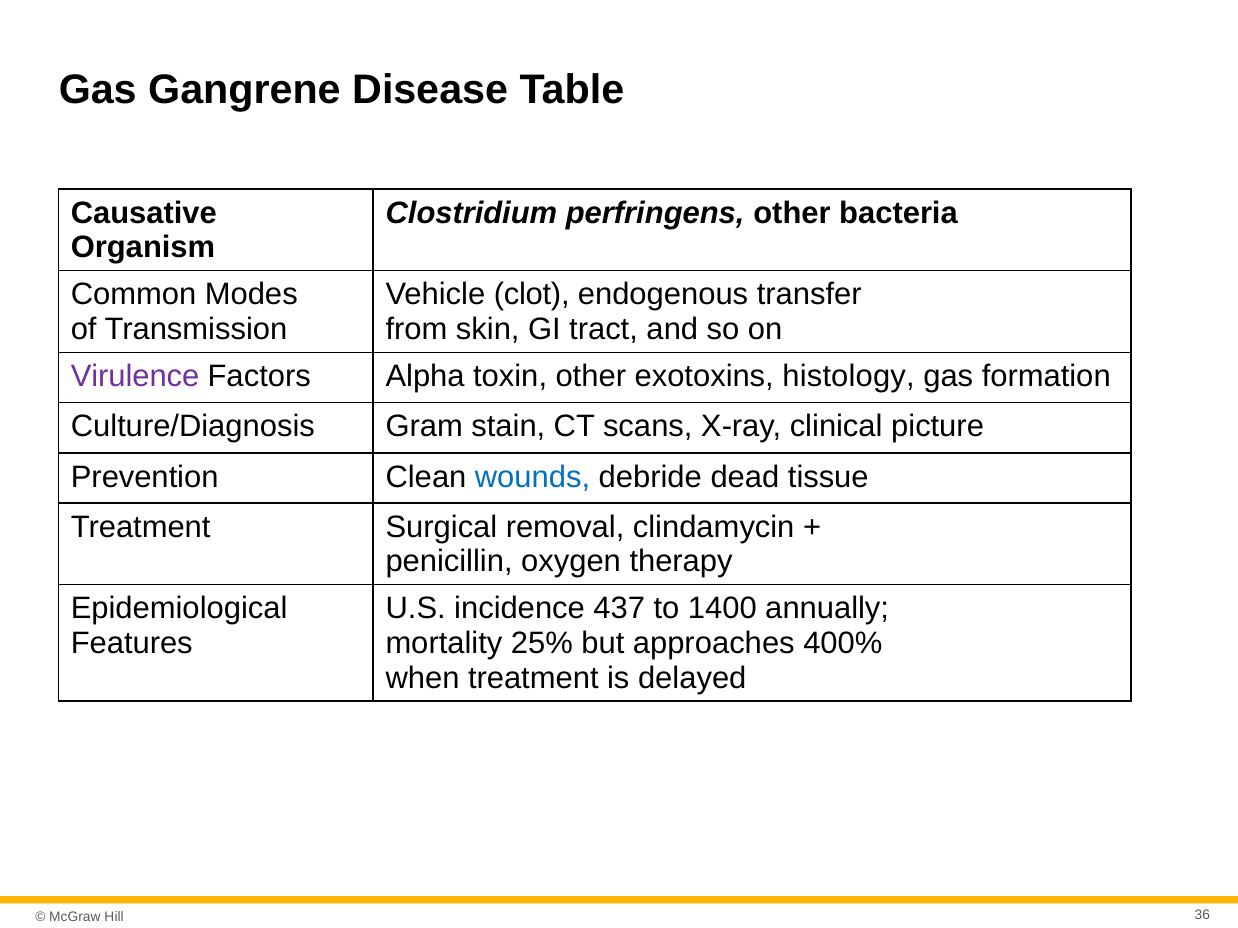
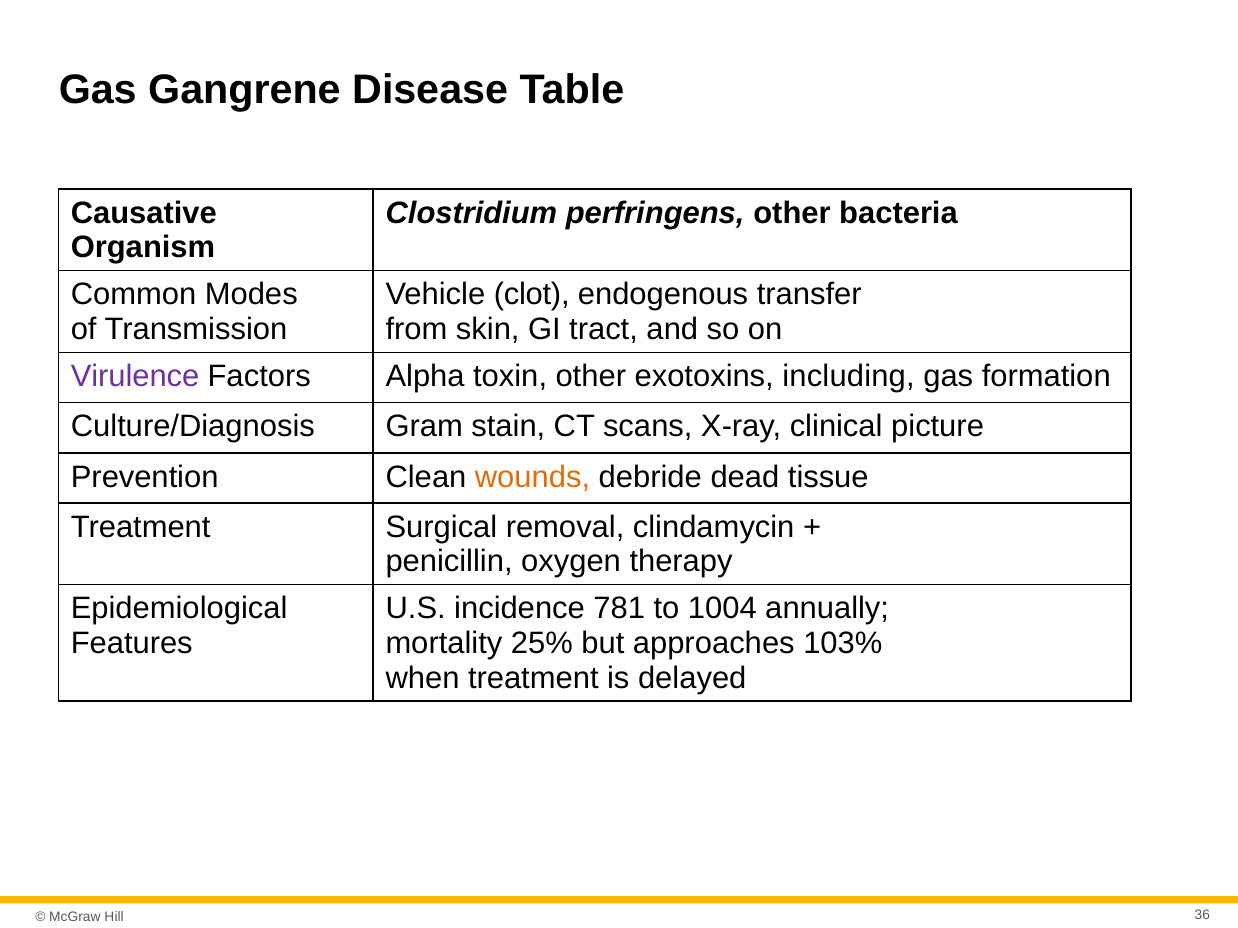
histology: histology -> including
wounds colour: blue -> orange
437: 437 -> 781
1400: 1400 -> 1004
400%: 400% -> 103%
